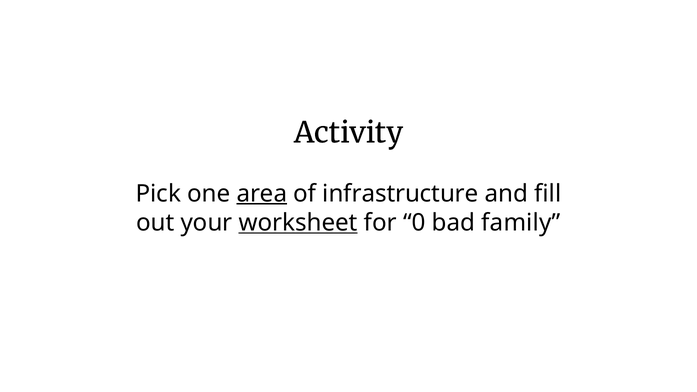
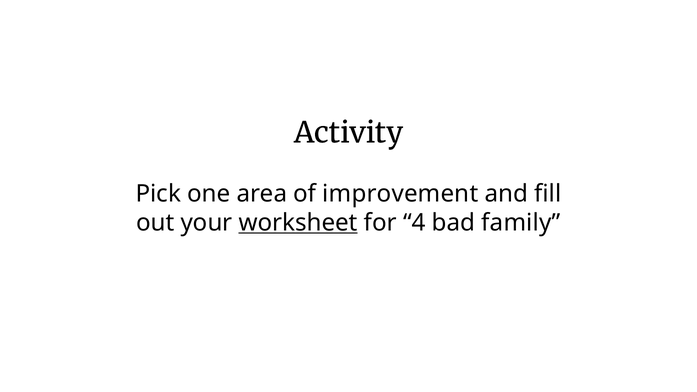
area underline: present -> none
infrastructure: infrastructure -> improvement
0: 0 -> 4
